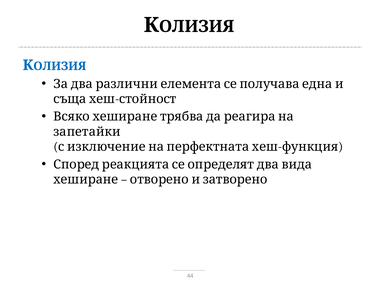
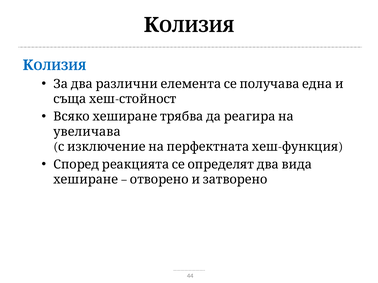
запетайки: запетайки -> увеличава
